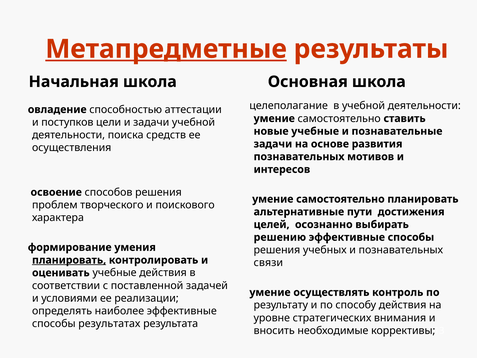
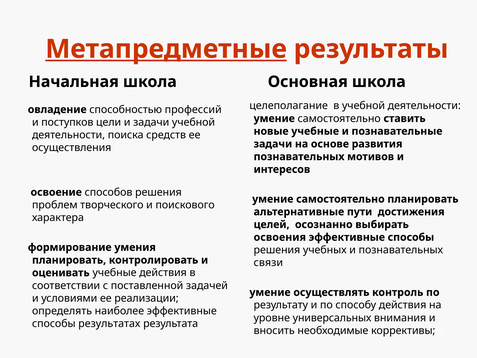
аттестации: аттестации -> профессий
решению: решению -> освоения
планировать at (69, 260) underline: present -> none
стратегических: стратегических -> универсальных
